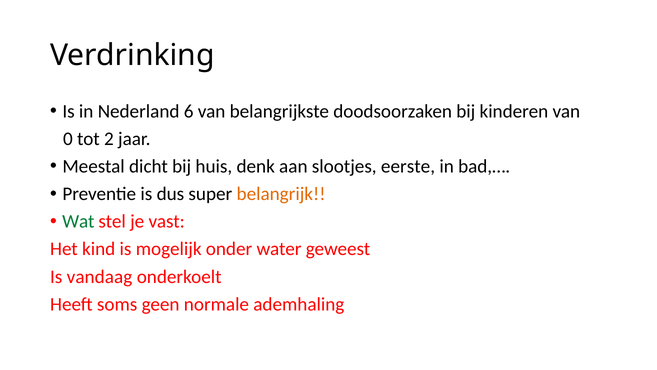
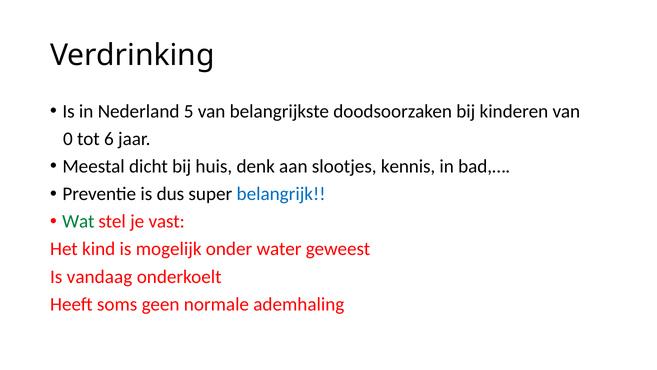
6: 6 -> 5
2: 2 -> 6
eerste: eerste -> kennis
belangrijk colour: orange -> blue
